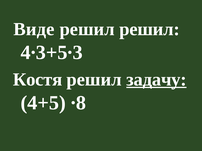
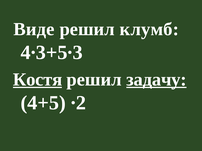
решил решил: решил -> клумб
Костя underline: none -> present
∙8: ∙8 -> ∙2
